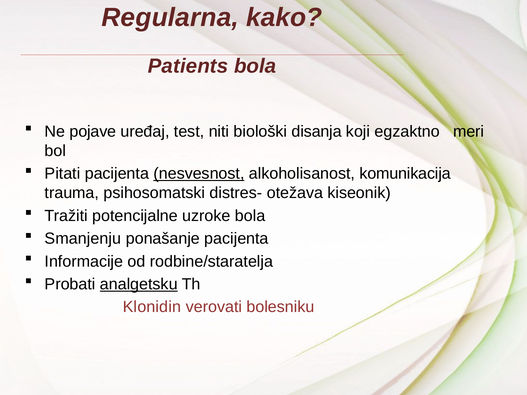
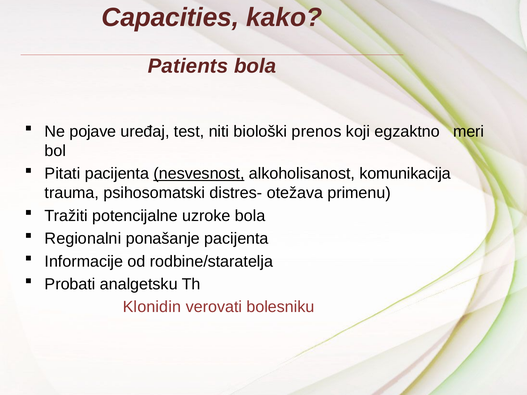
Regularna: Regularna -> Capacities
disanja: disanja -> prenos
kiseonik: kiseonik -> primenu
Smanjenju: Smanjenju -> Regionalni
analgetsku underline: present -> none
